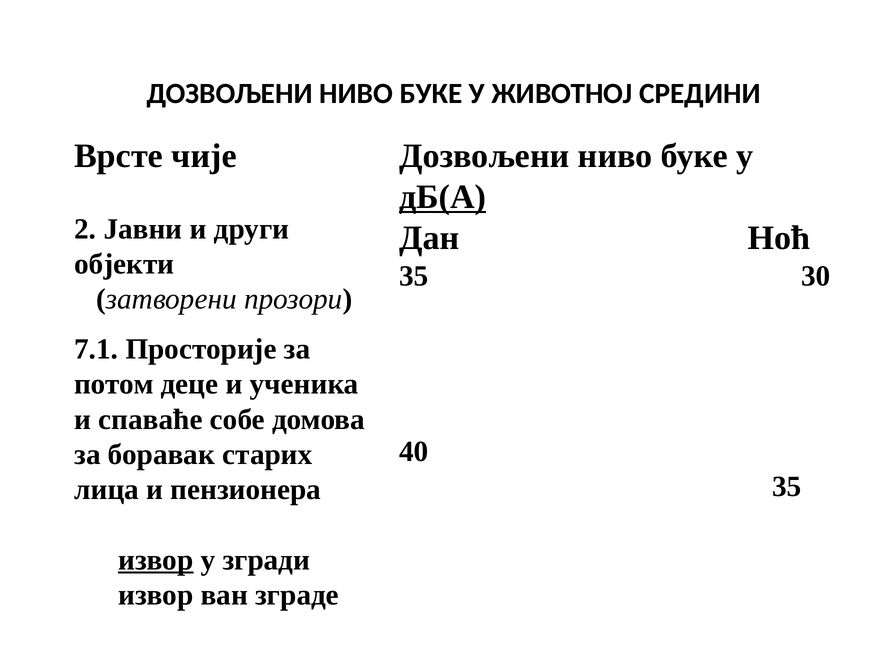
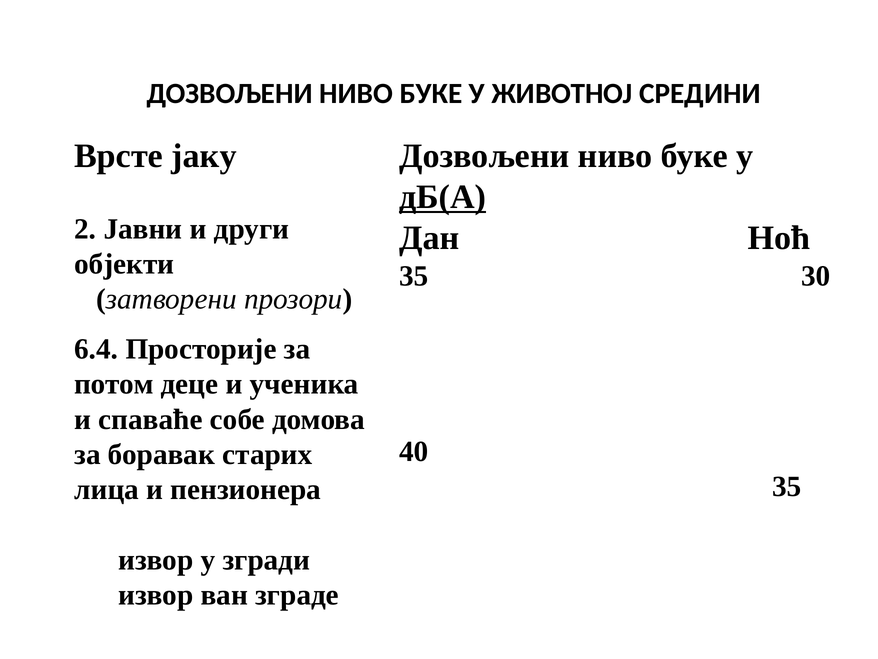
чије: чије -> јаку
7.1: 7.1 -> 6.4
извор at (156, 560) underline: present -> none
